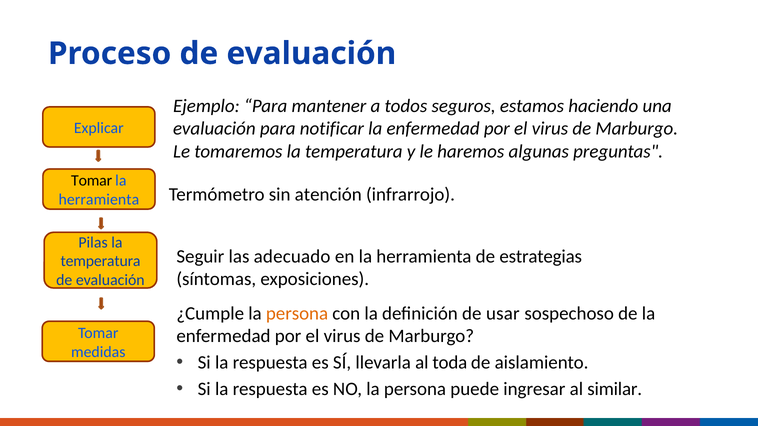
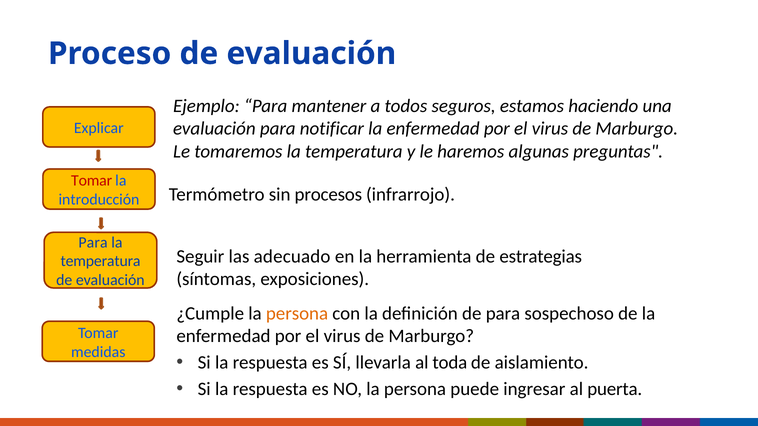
Tomar at (92, 181) colour: black -> red
herramienta at (99, 200): herramienta -> introducción
atención: atención -> procesos
Pilas at (93, 243): Pilas -> Para
de usar: usar -> para
similar: similar -> puerta
